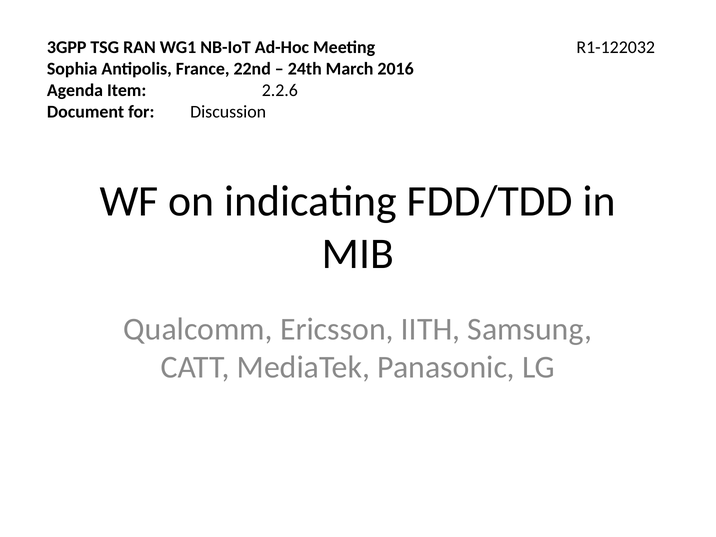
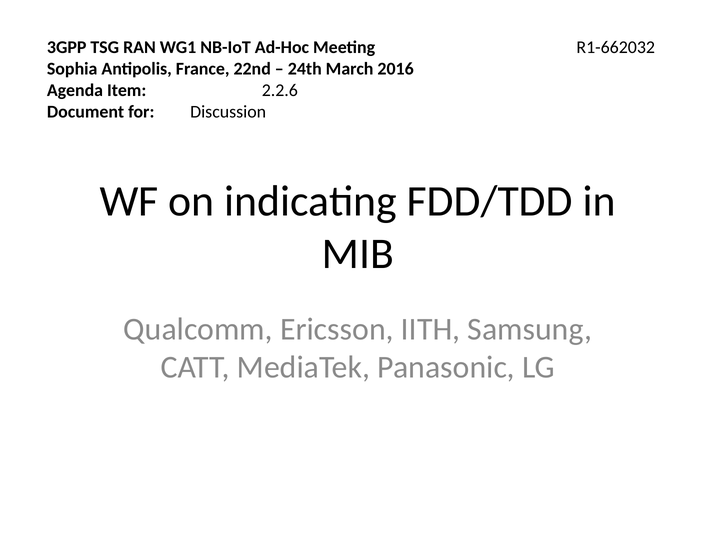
R1-122032: R1-122032 -> R1-662032
